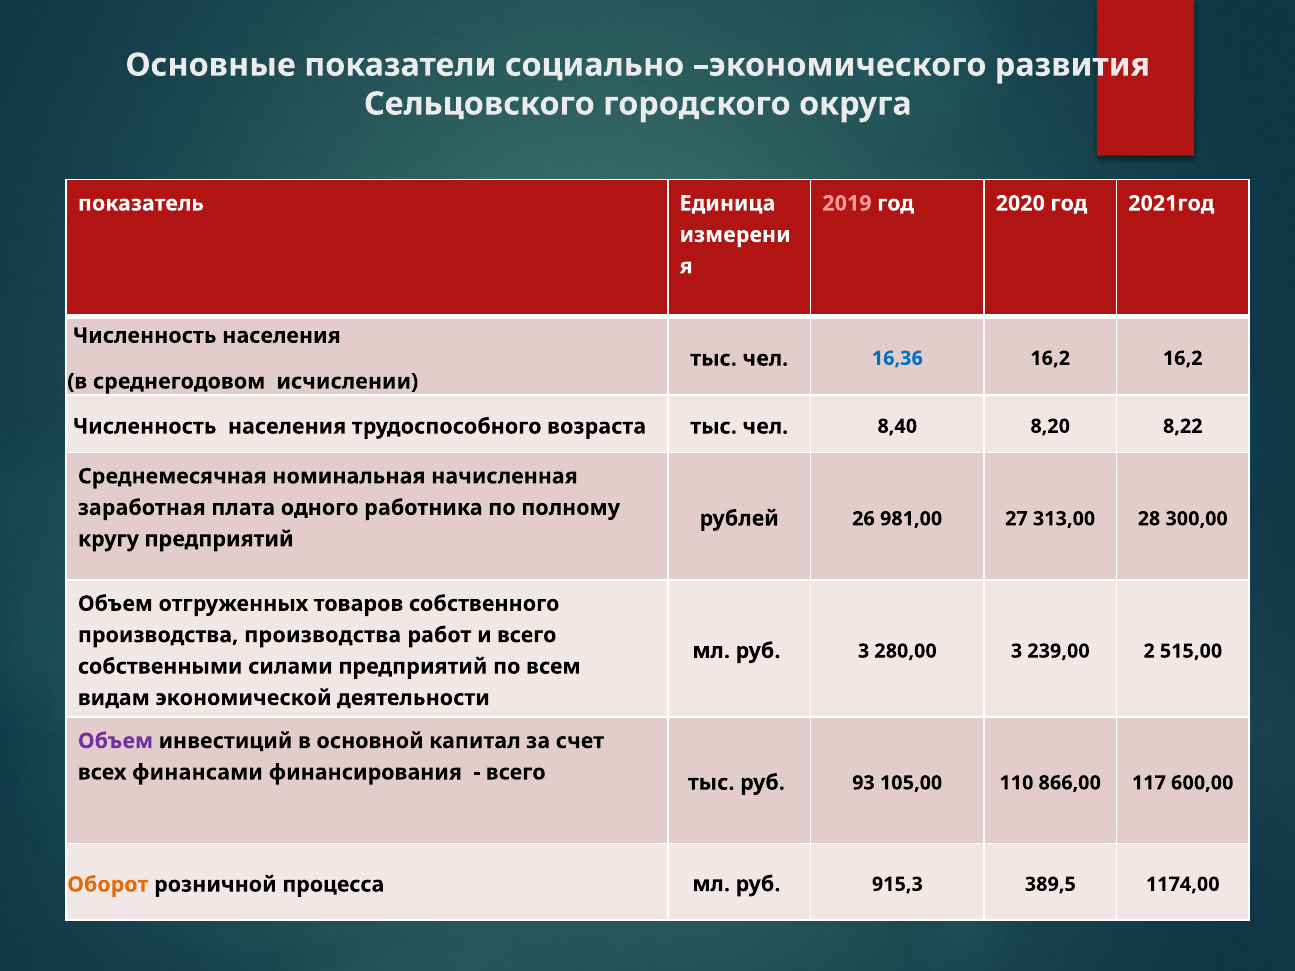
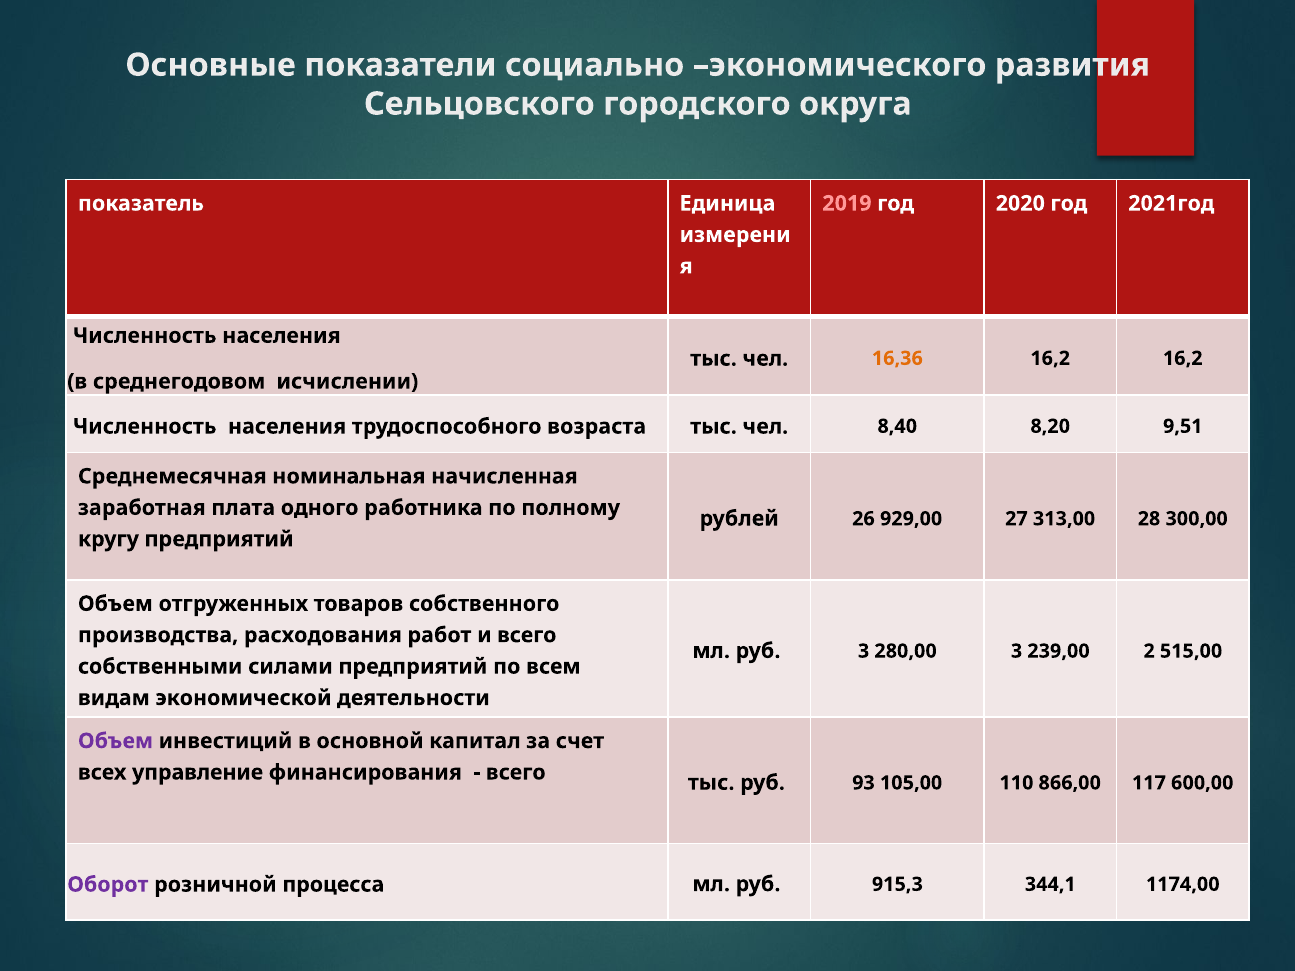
16,36 colour: blue -> orange
8,22: 8,22 -> 9,51
981,00: 981,00 -> 929,00
производства производства: производства -> расходования
финансами: финансами -> управление
Оборот colour: orange -> purple
389,5: 389,5 -> 344,1
